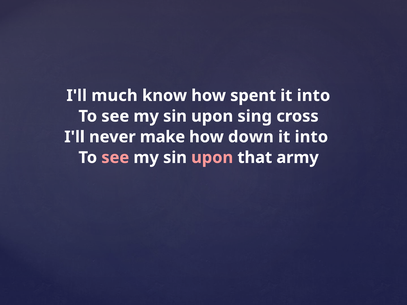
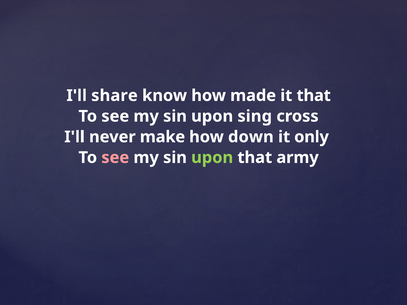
much: much -> share
spent: spent -> made
into at (314, 96): into -> that
into at (311, 137): into -> only
upon at (212, 158) colour: pink -> light green
